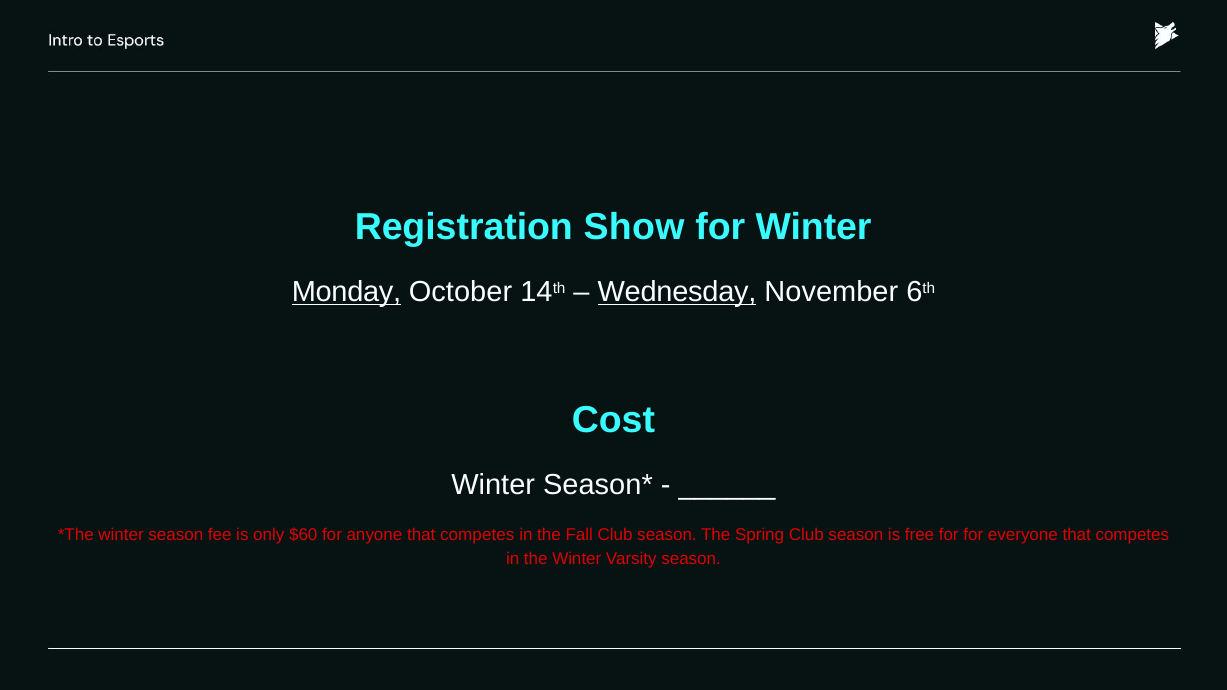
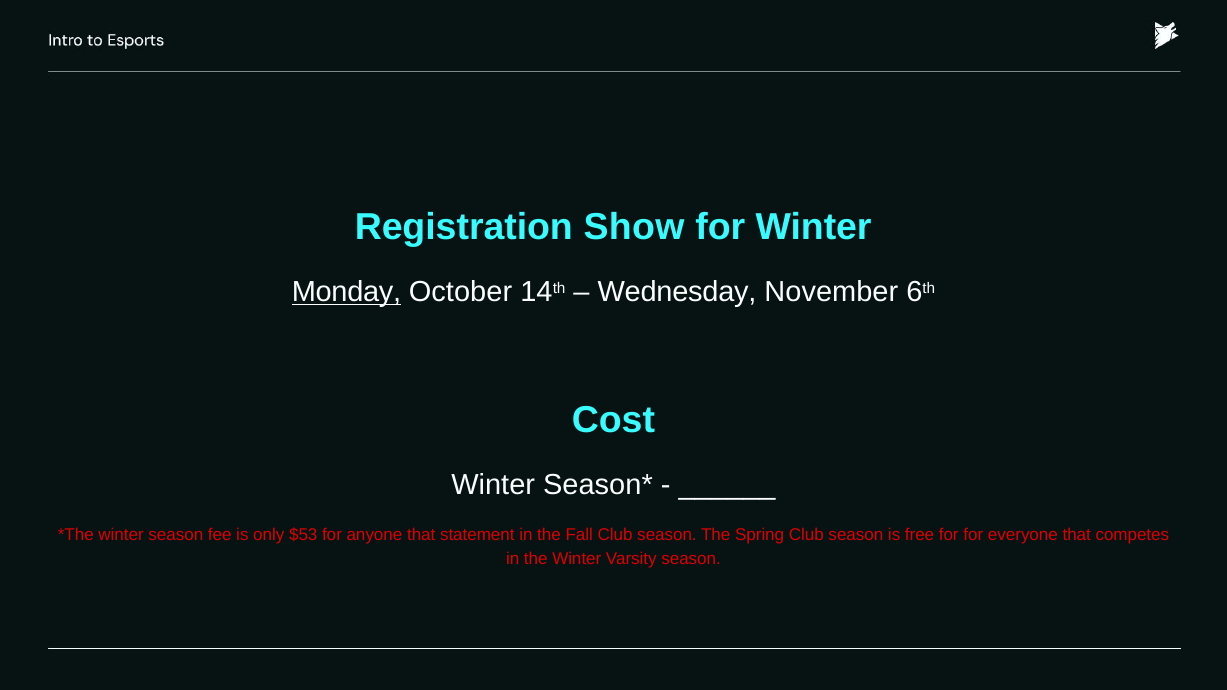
Wednesday underline: present -> none
$60: $60 -> $53
anyone that competes: competes -> statement
